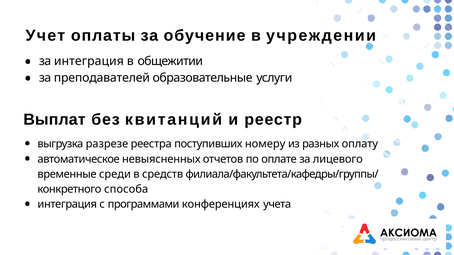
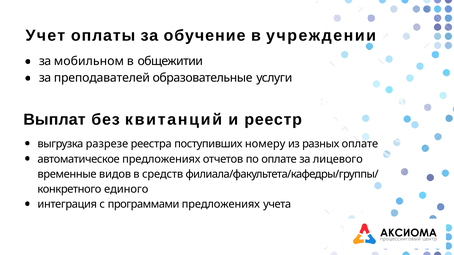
за интеграция: интеграция -> мобильном
разных оплату: оплату -> оплате
автоматическое невыясненных: невыясненных -> предложениях
среди: среди -> видов
способа: способа -> единого
программами конференциях: конференциях -> предложениях
